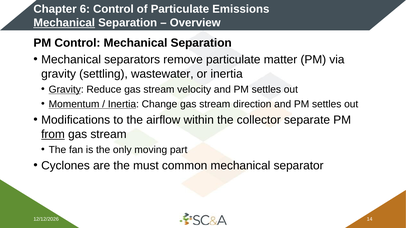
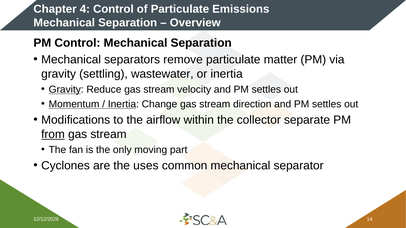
6: 6 -> 4
Mechanical at (64, 23) underline: present -> none
must: must -> uses
